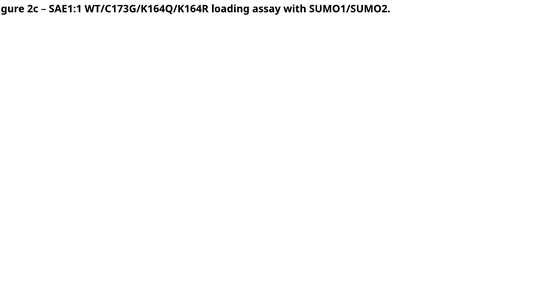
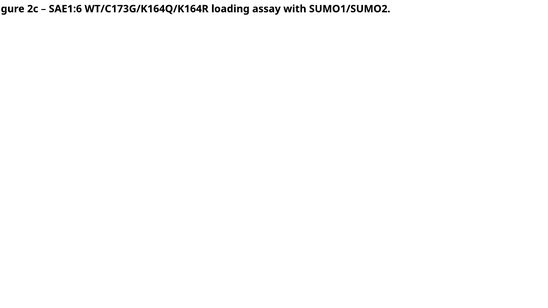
SAE1:1: SAE1:1 -> SAE1:6
